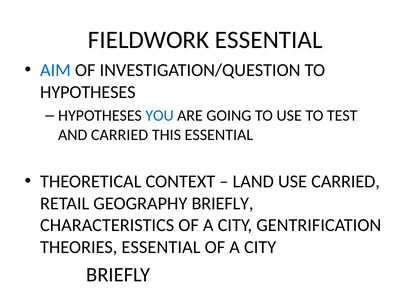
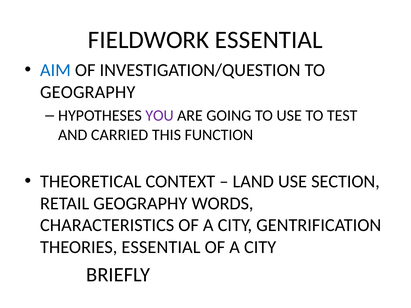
HYPOTHESES at (88, 92): HYPOTHESES -> GEOGRAPHY
YOU colour: blue -> purple
THIS ESSENTIAL: ESSENTIAL -> FUNCTION
USE CARRIED: CARRIED -> SECTION
GEOGRAPHY BRIEFLY: BRIEFLY -> WORDS
